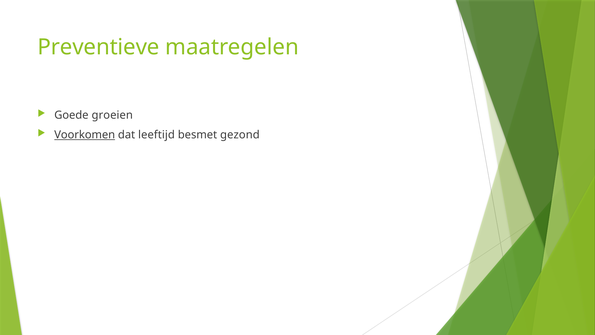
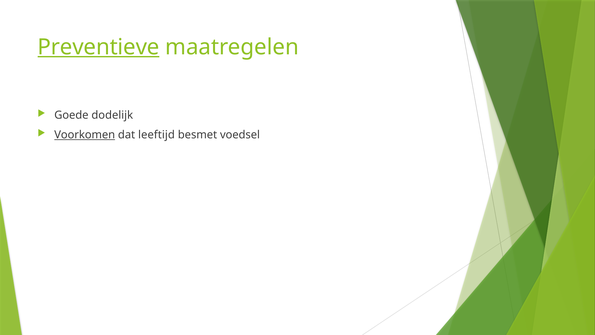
Preventieve underline: none -> present
groeien: groeien -> dodelijk
gezond: gezond -> voedsel
